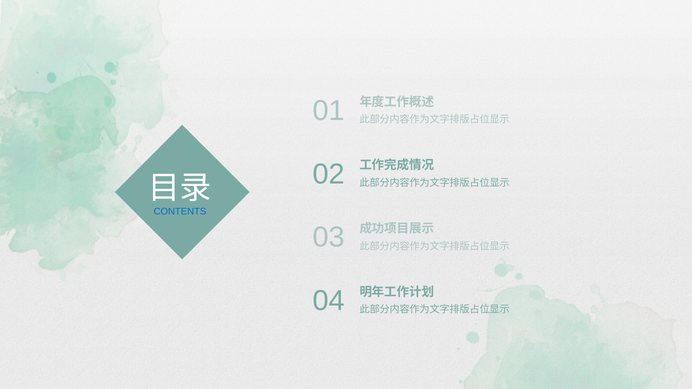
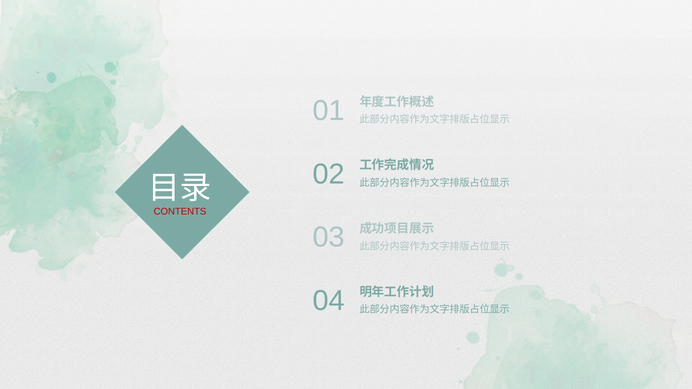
CONTENTS colour: blue -> red
